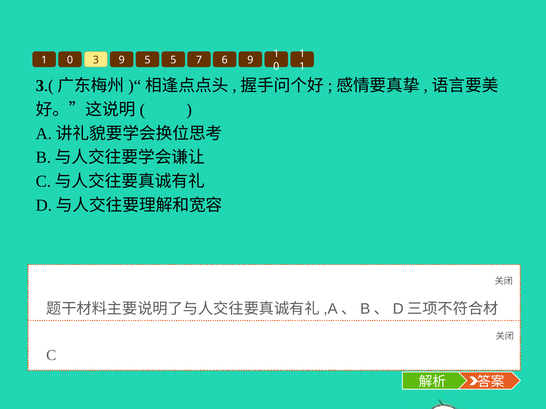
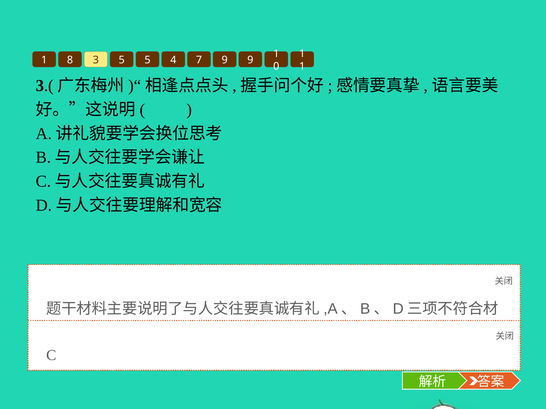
0 at (70, 60): 0 -> 8
3 9: 9 -> 5
5 5: 5 -> 4
7 6: 6 -> 9
